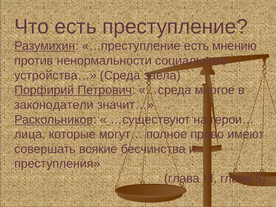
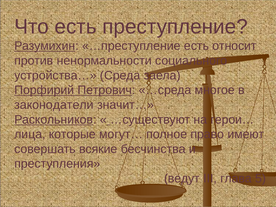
мнению: мнению -> относит
глава at (182, 178): глава -> ведут
